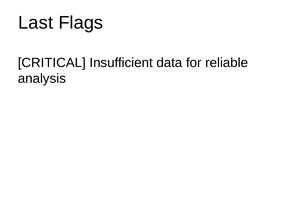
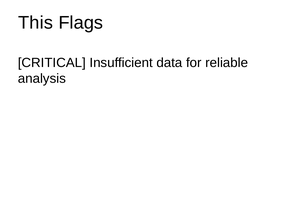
Last: Last -> This
